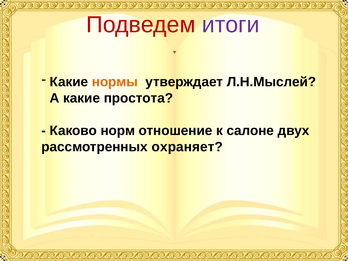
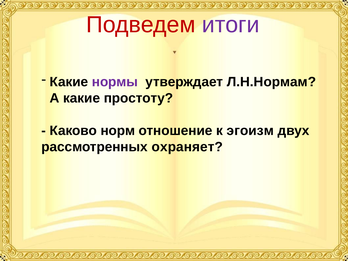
нормы colour: orange -> purple
Л.Н.Мыслей: Л.Н.Мыслей -> Л.Н.Нормам
простота: простота -> простоту
салоне: салоне -> эгоизм
